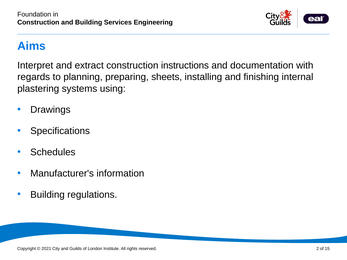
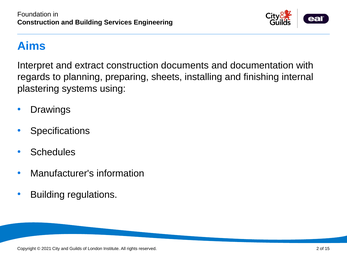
instructions: instructions -> documents
